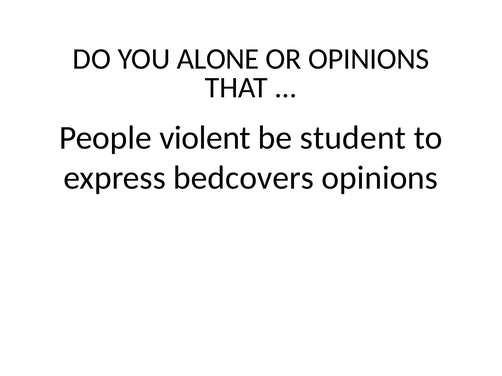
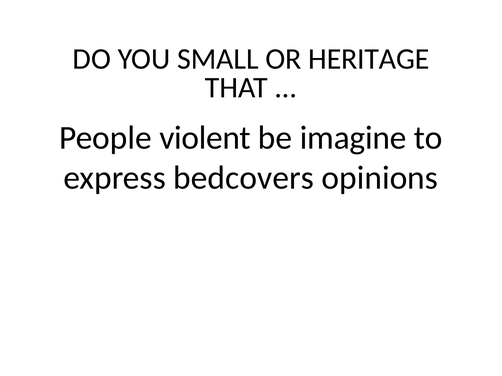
ALONE: ALONE -> SMALL
OR OPINIONS: OPINIONS -> HERITAGE
student: student -> imagine
